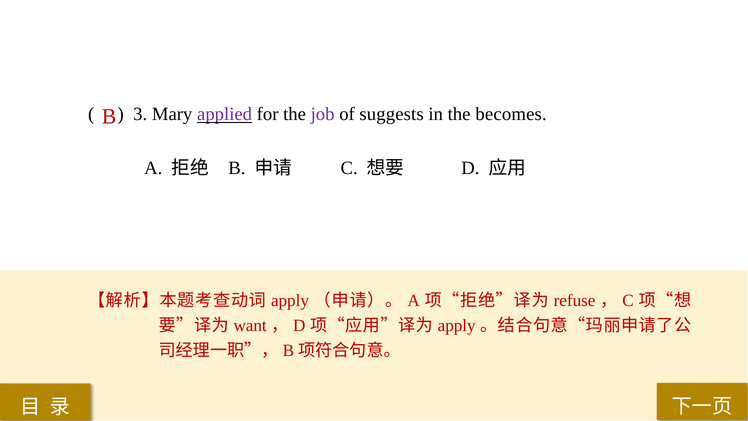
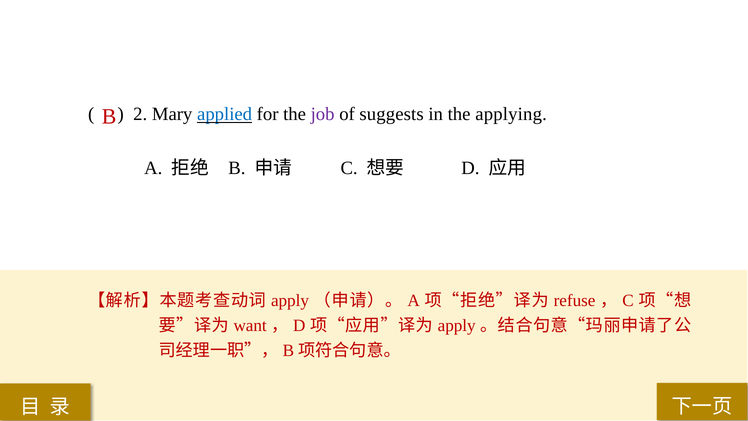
3: 3 -> 2
applied colour: purple -> blue
becomes: becomes -> applying
